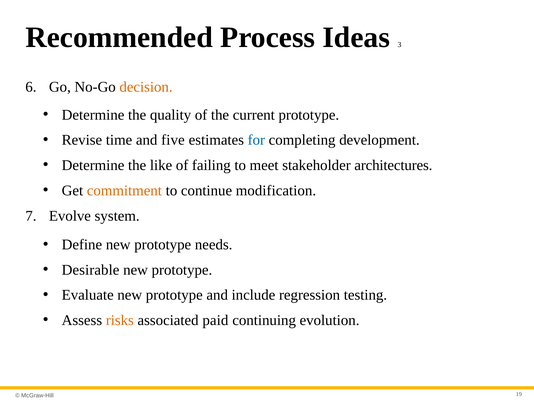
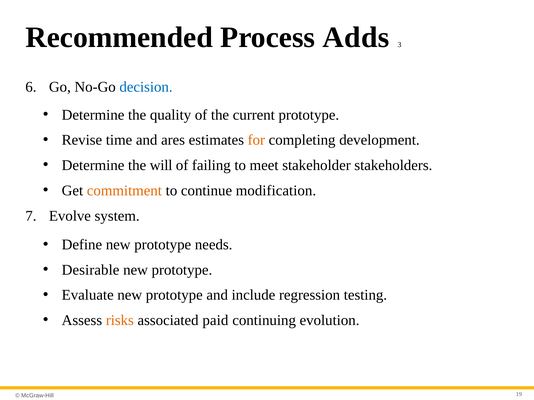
Ideas: Ideas -> Adds
decision colour: orange -> blue
five: five -> ares
for colour: blue -> orange
like: like -> will
architectures: architectures -> stakeholders
